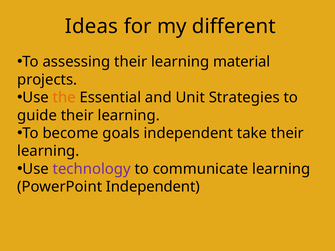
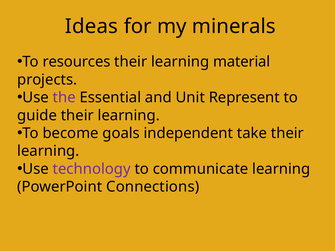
different: different -> minerals
assessing: assessing -> resources
the colour: orange -> purple
Strategies: Strategies -> Represent
PowerPoint Independent: Independent -> Connections
